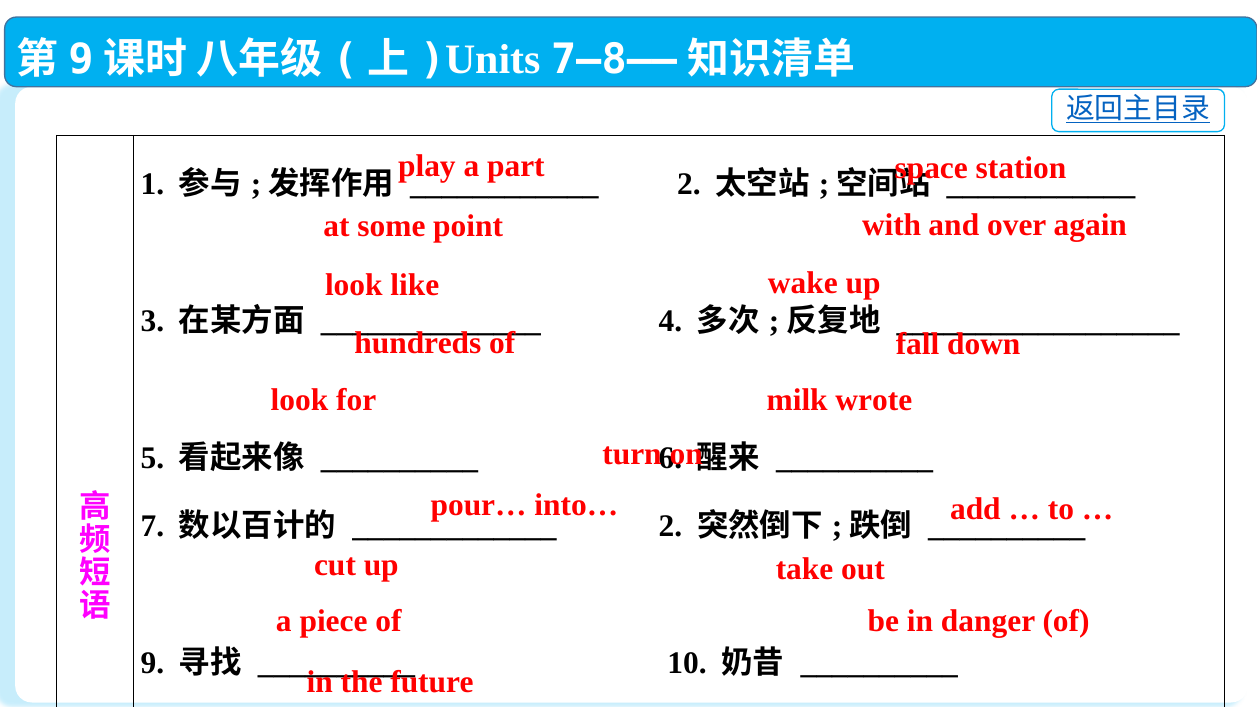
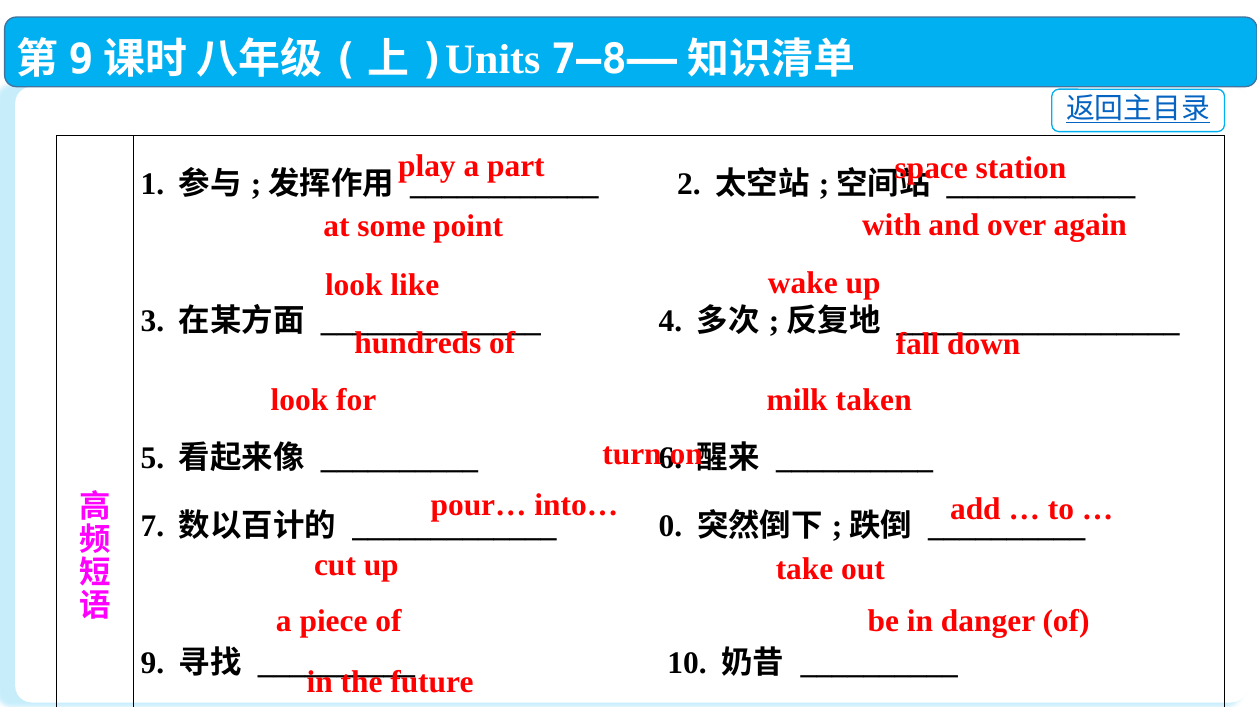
wrote: wrote -> taken
2 at (670, 526): 2 -> 0
